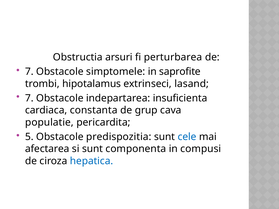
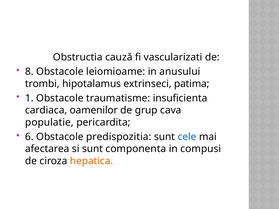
arsuri: arsuri -> cauză
perturbarea: perturbarea -> vascularizati
7 at (29, 72): 7 -> 8
simptomele: simptomele -> leiomioame
saprofite: saprofite -> anusului
lasand: lasand -> patima
7 at (29, 98): 7 -> 1
indepartarea: indepartarea -> traumatisme
constanta: constanta -> oamenilor
5: 5 -> 6
hepatica colour: blue -> orange
